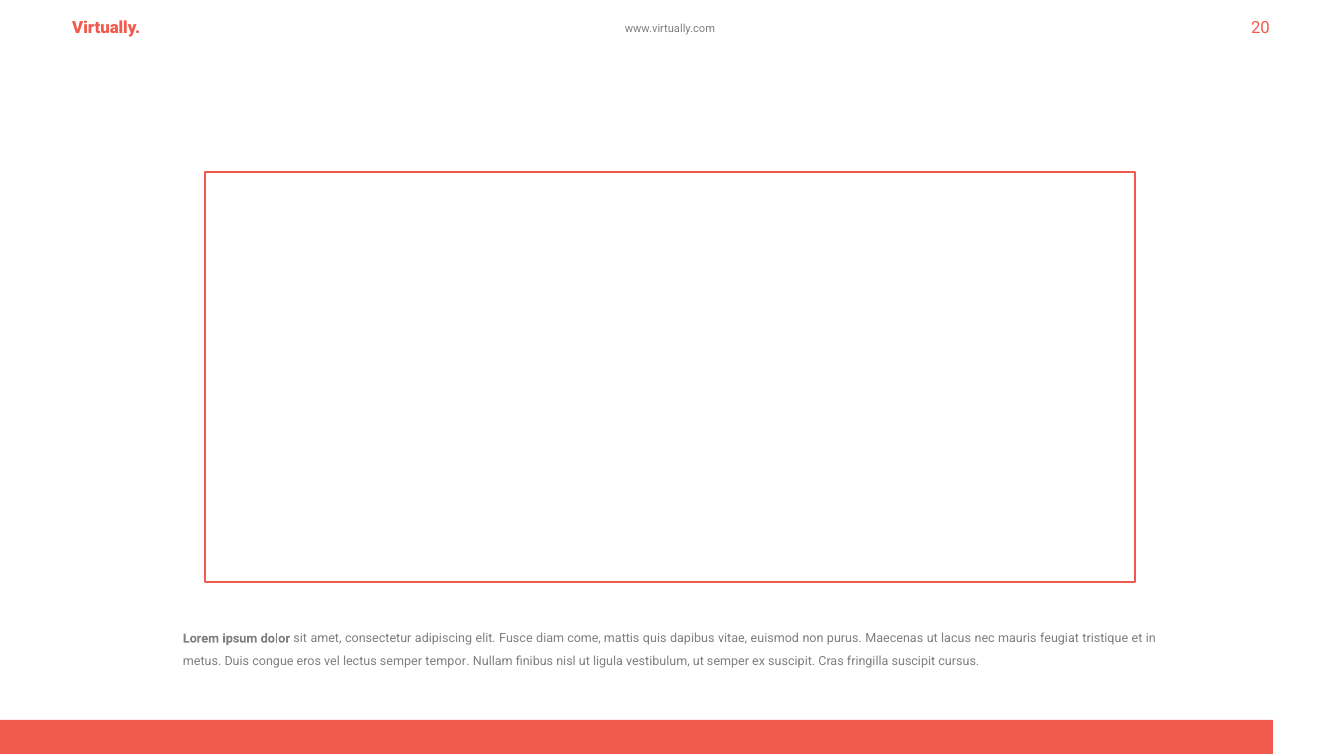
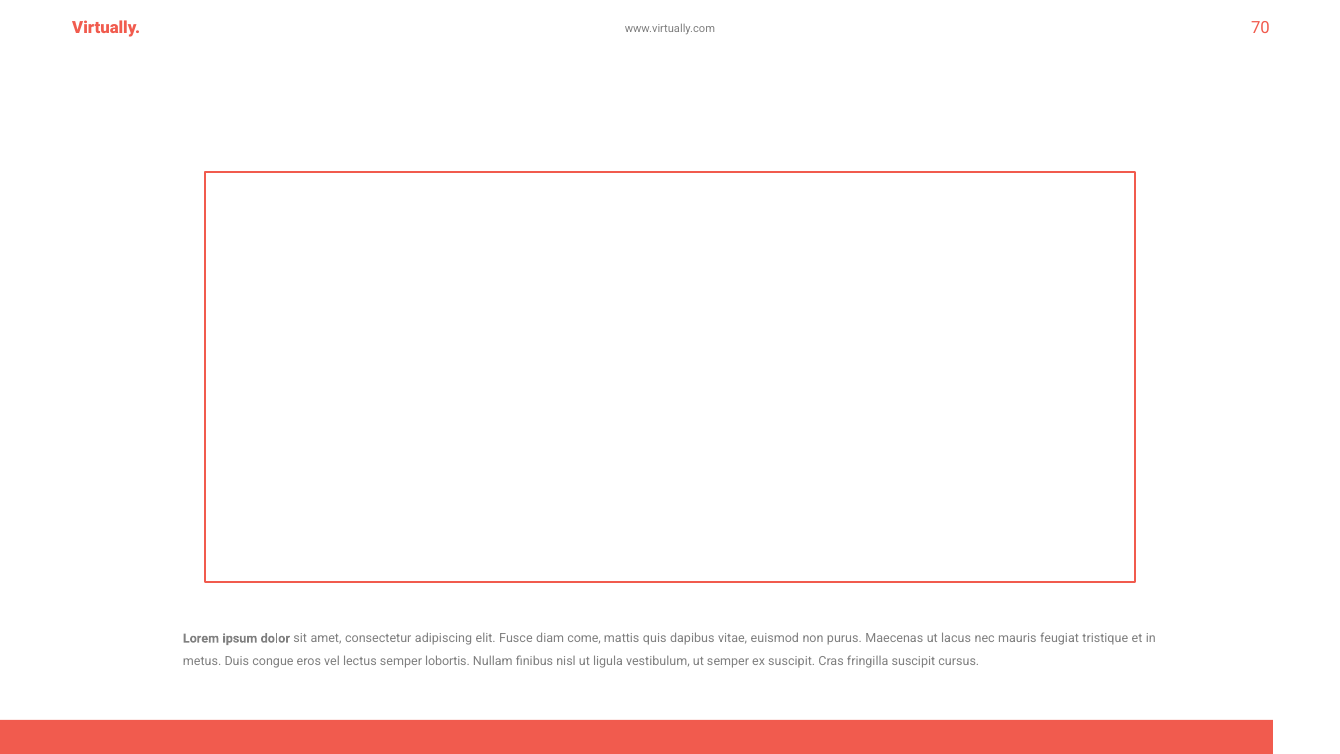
20: 20 -> 70
tempor: tempor -> lobortis
